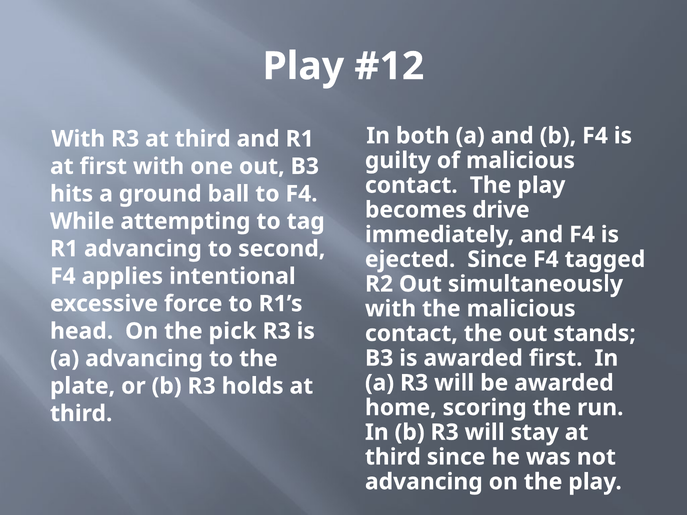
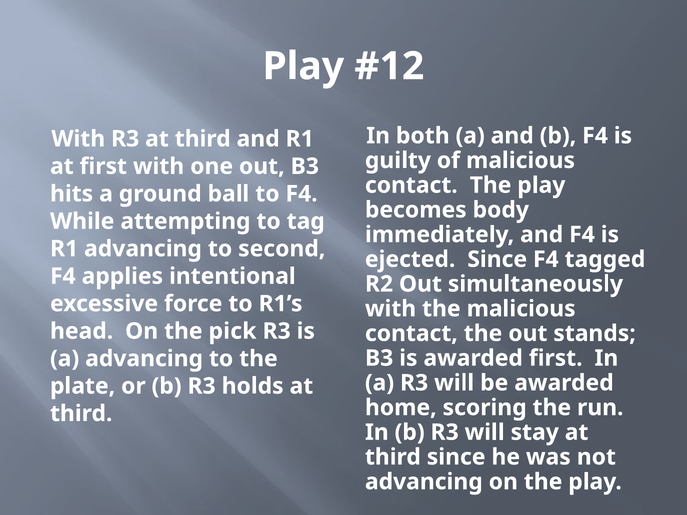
drive: drive -> body
